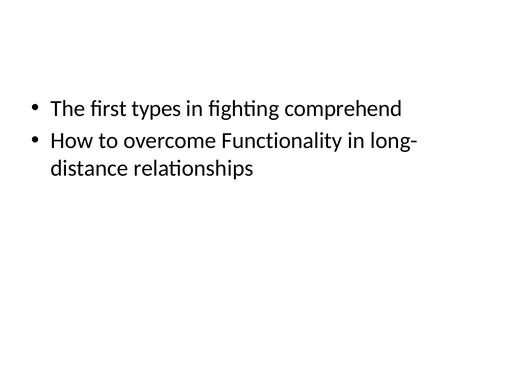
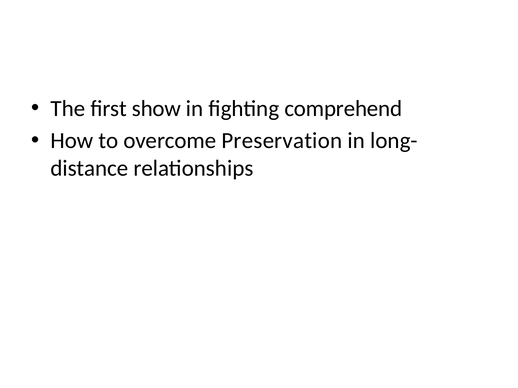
types: types -> show
Functionality: Functionality -> Preservation
